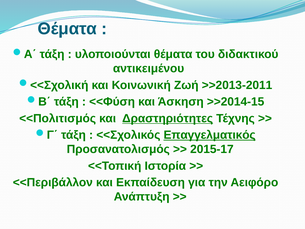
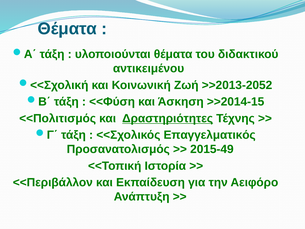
>>2013-2011: >>2013-2011 -> >>2013-2052
Επαγγελματικός underline: present -> none
2015-17: 2015-17 -> 2015-49
